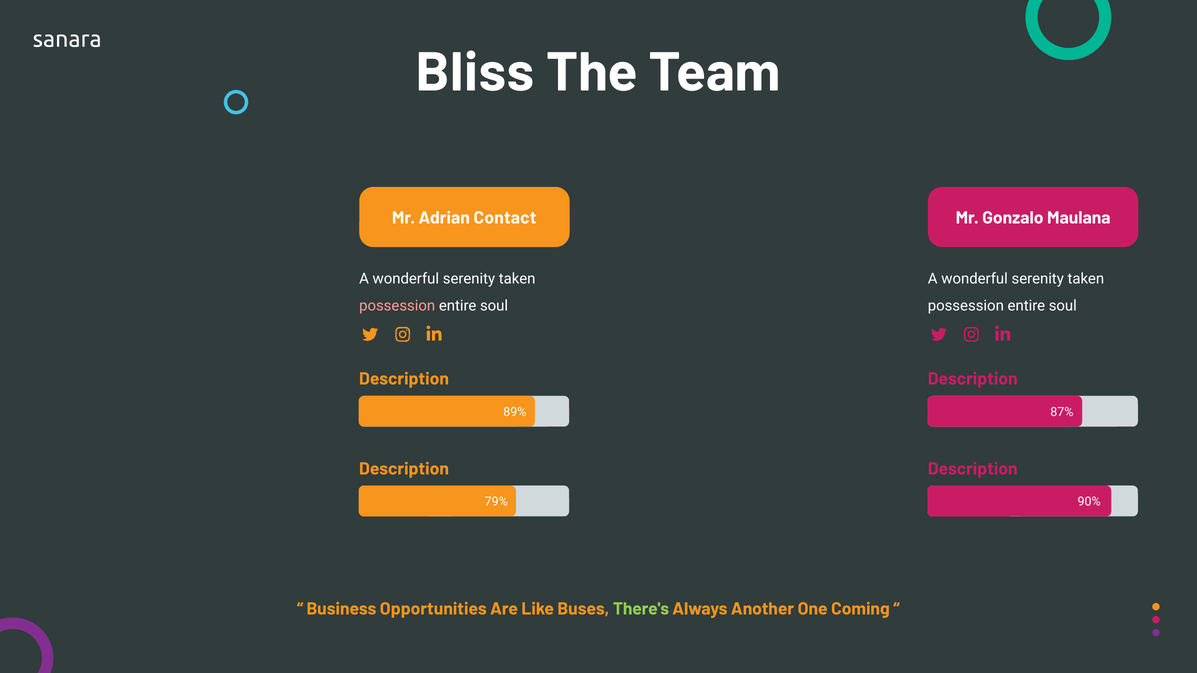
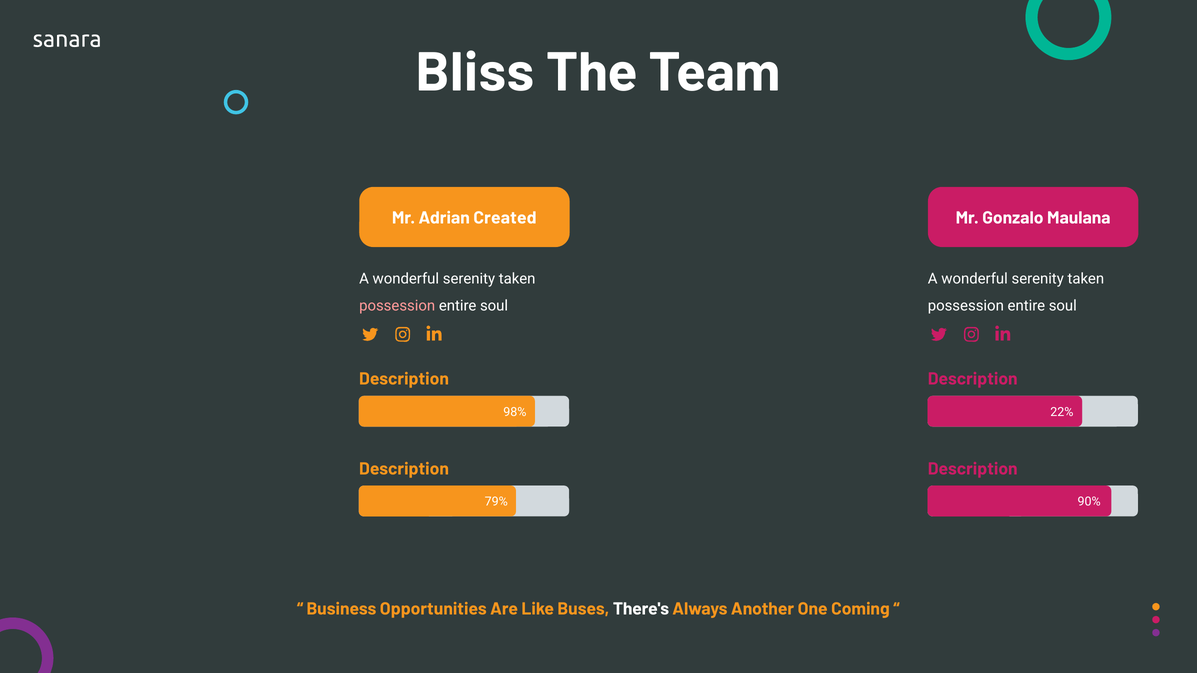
Contact: Contact -> Created
89%: 89% -> 98%
87%: 87% -> 22%
There's colour: light green -> white
